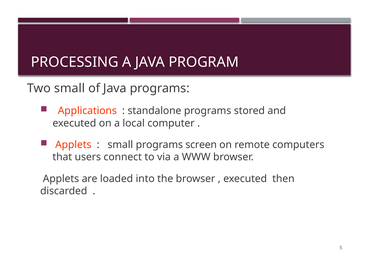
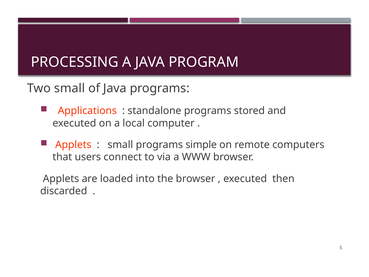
screen: screen -> simple
